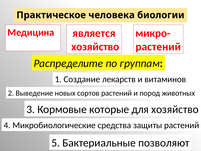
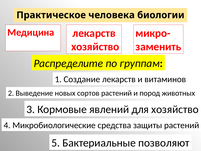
Медицина является: является -> лекарств
растений at (158, 47): растений -> заменить
которые: которые -> явлений
